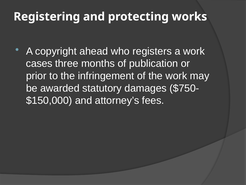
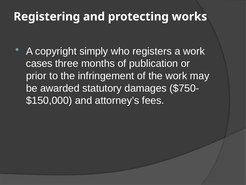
ahead: ahead -> simply
